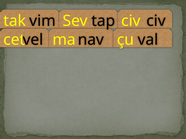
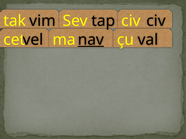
nav underline: none -> present
